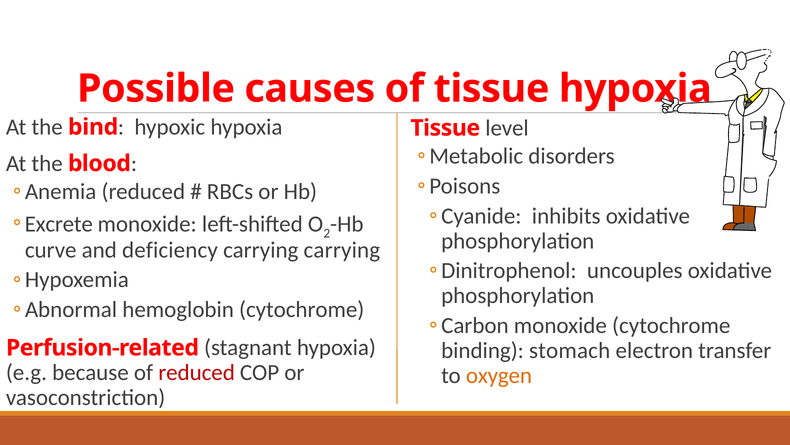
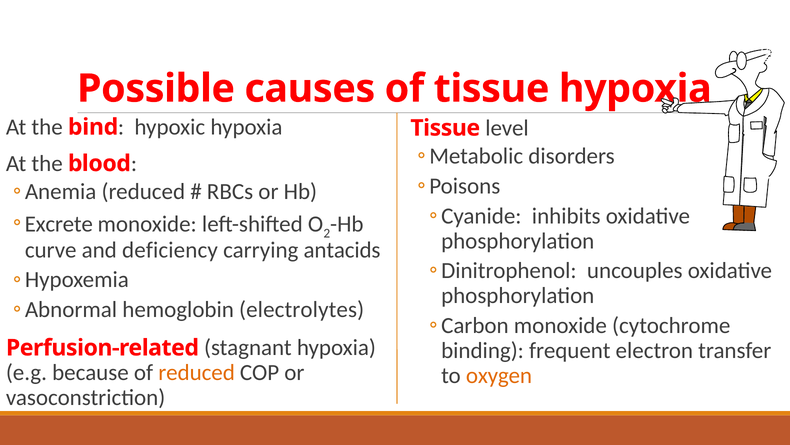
carrying carrying: carrying -> antacids
hemoglobin cytochrome: cytochrome -> electrolytes
stomach: stomach -> frequent
reduced at (197, 372) colour: red -> orange
